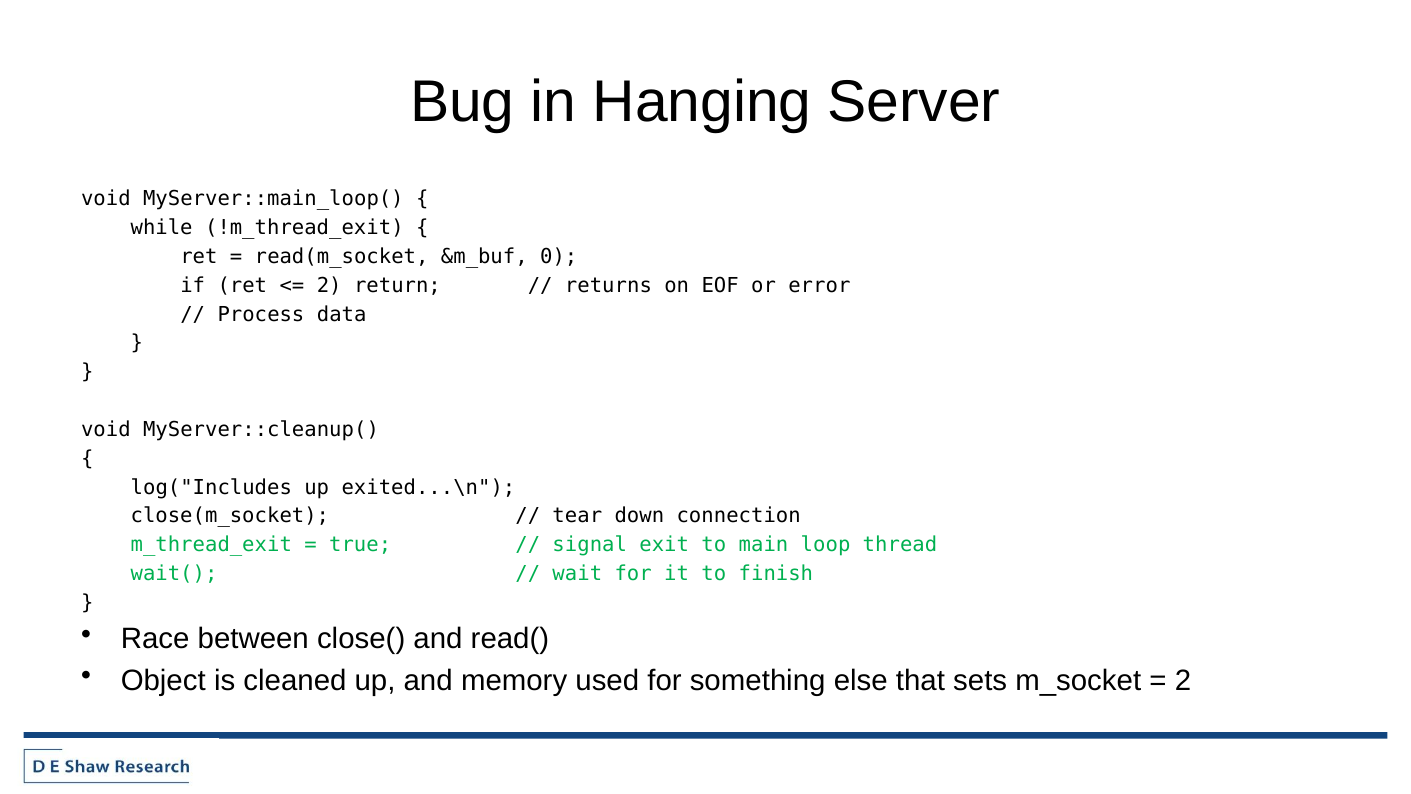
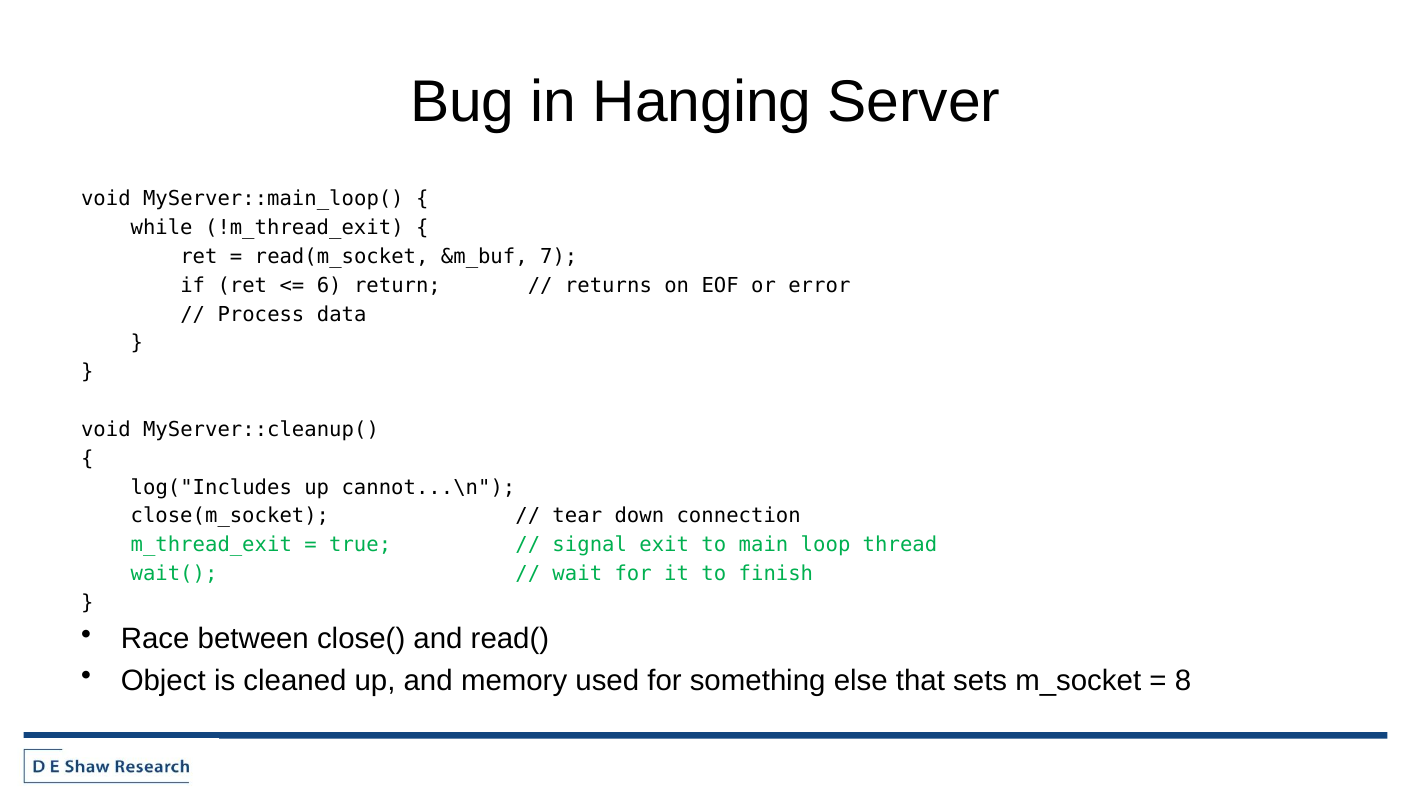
0: 0 -> 7
2 at (329, 285): 2 -> 6
exited...\n: exited...\n -> cannot...\n
2 at (1183, 680): 2 -> 8
